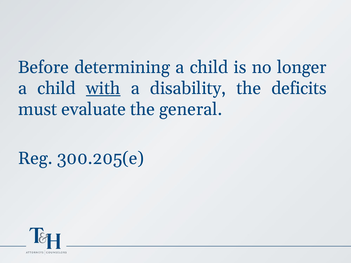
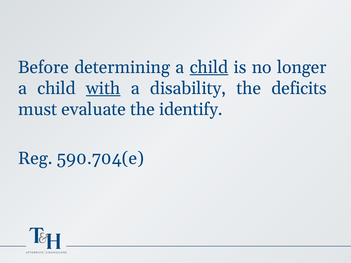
child at (209, 67) underline: none -> present
general: general -> identify
300.205(e: 300.205(e -> 590.704(e
